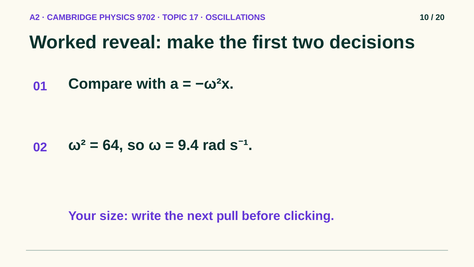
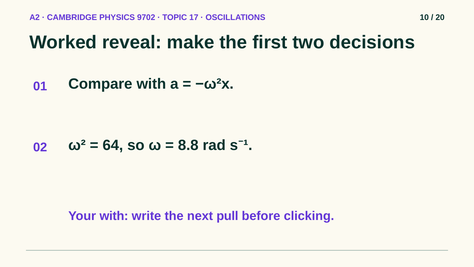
9.4: 9.4 -> 8.8
Your size: size -> with
